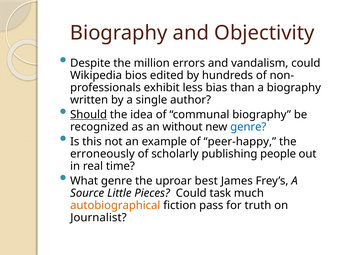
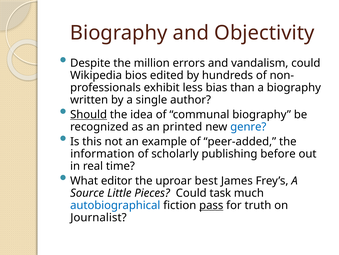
without: without -> printed
peer-happy: peer-happy -> peer-added
erroneously: erroneously -> information
people: people -> before
What genre: genre -> editor
autobiographical colour: orange -> blue
pass underline: none -> present
